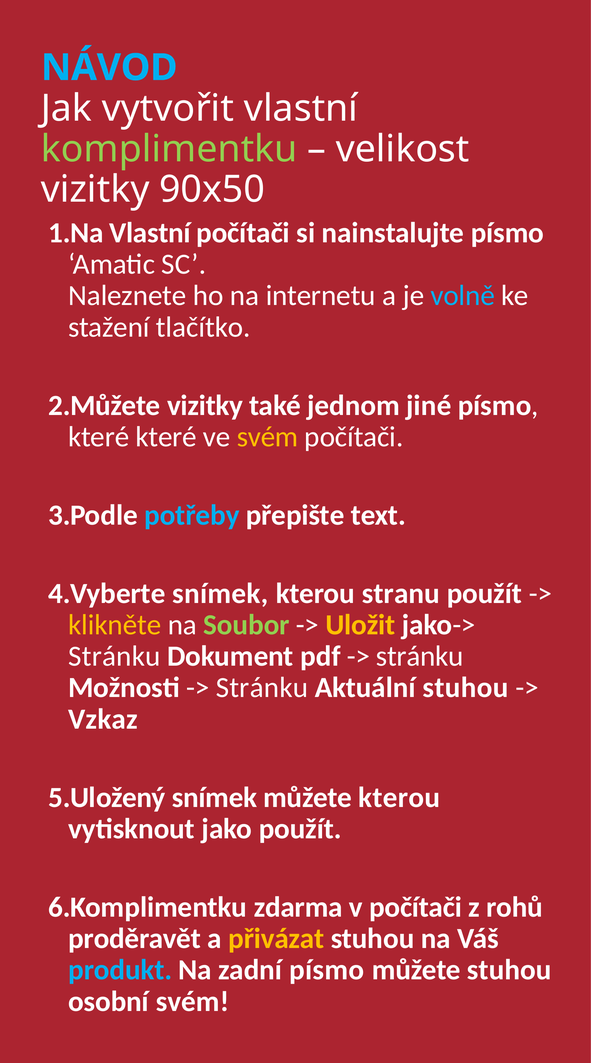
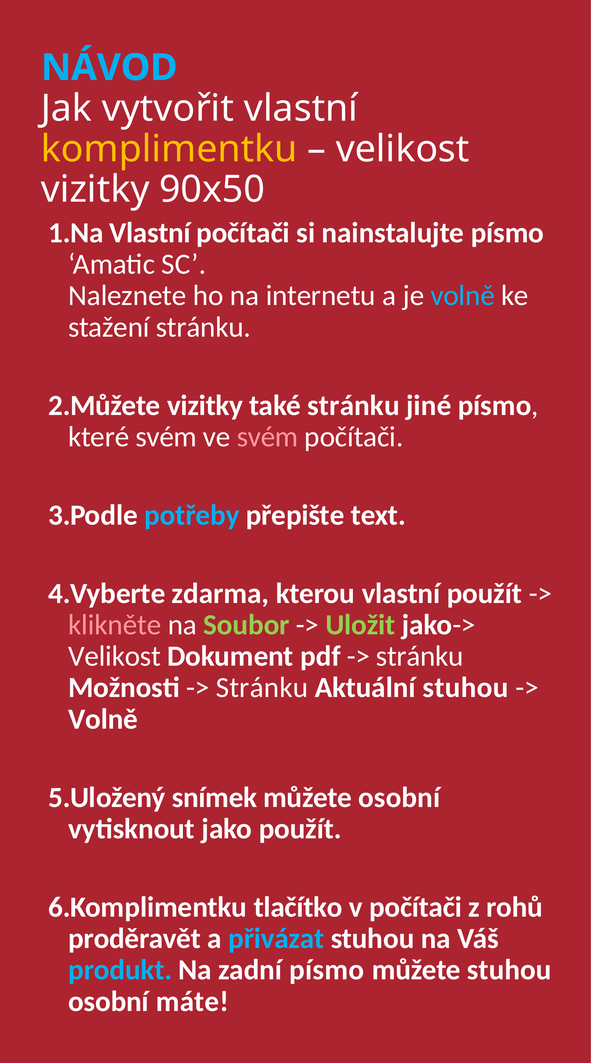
komplimentku colour: light green -> yellow
stažení tlačítko: tlačítko -> stránku
také jednom: jednom -> stránku
které které: které -> svém
svém at (268, 437) colour: yellow -> pink
snímek at (220, 594): snímek -> zdarma
kterou stranu: stranu -> vlastní
klikněte colour: yellow -> pink
Uložit colour: yellow -> light green
Stránku at (114, 657): Stránku -> Velikost
Vzkaz at (103, 720): Vzkaz -> Volně
můžete kterou: kterou -> osobní
zdarma: zdarma -> tlačítko
přivázat colour: yellow -> light blue
osobní svém: svém -> máte
